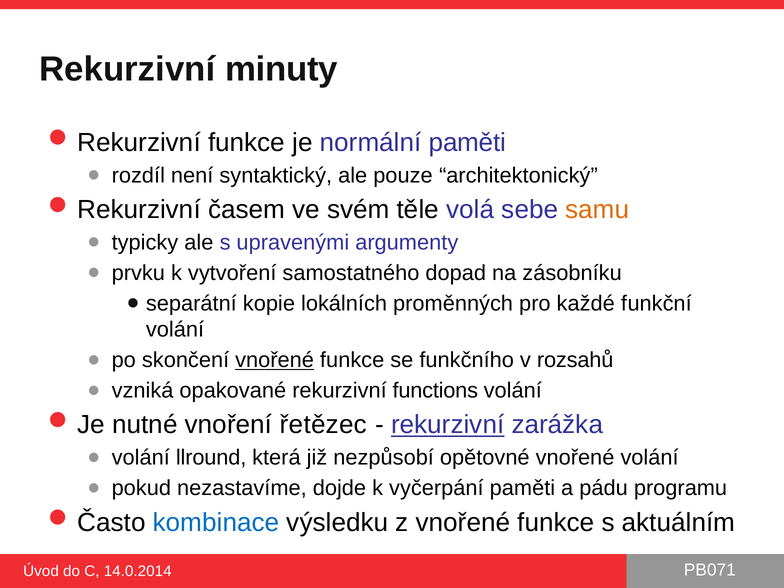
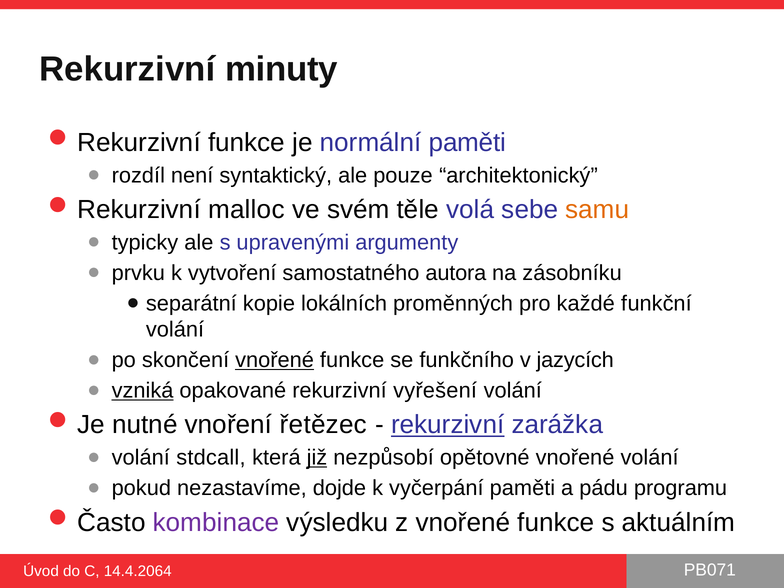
časem: časem -> malloc
dopad: dopad -> autora
rozsahů: rozsahů -> jazycích
vzniká underline: none -> present
functions: functions -> vyřešení
llround: llround -> stdcall
již underline: none -> present
kombinace colour: blue -> purple
14.0.2014: 14.0.2014 -> 14.4.2064
